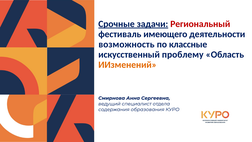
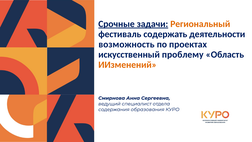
Региональный colour: red -> orange
имеющего: имеющего -> содержать
классные: классные -> проектах
